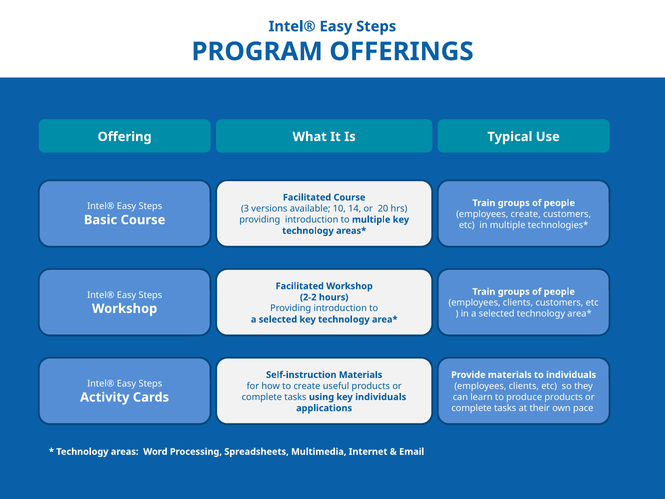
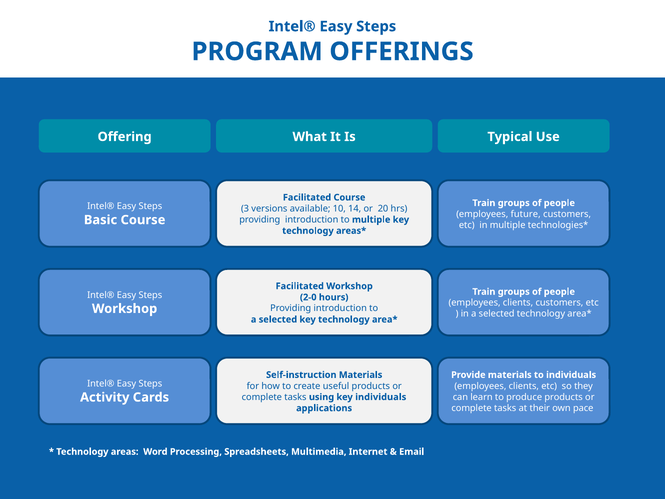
employees create: create -> future
2-2: 2-2 -> 2-0
